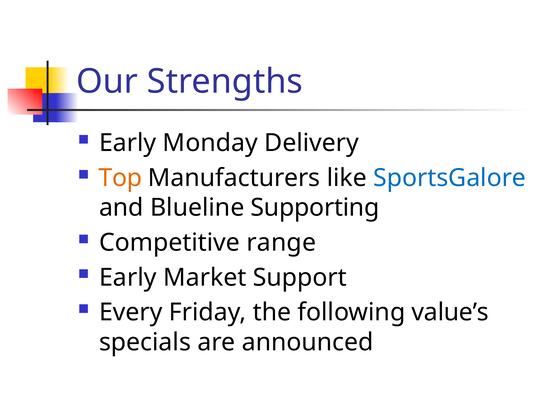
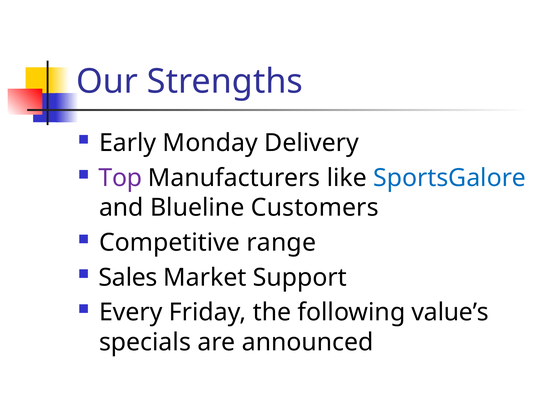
Top colour: orange -> purple
Supporting: Supporting -> Customers
Early at (128, 277): Early -> Sales
